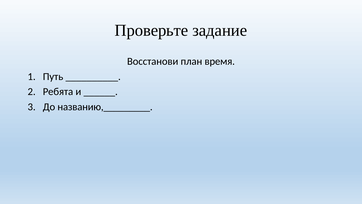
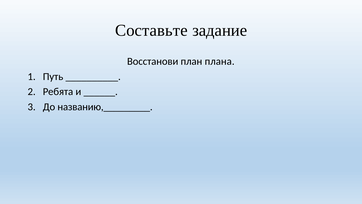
Проверьте: Проверьте -> Составьте
время: время -> плана
